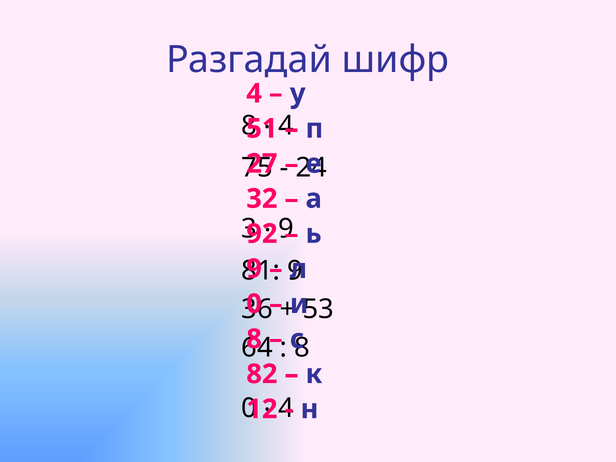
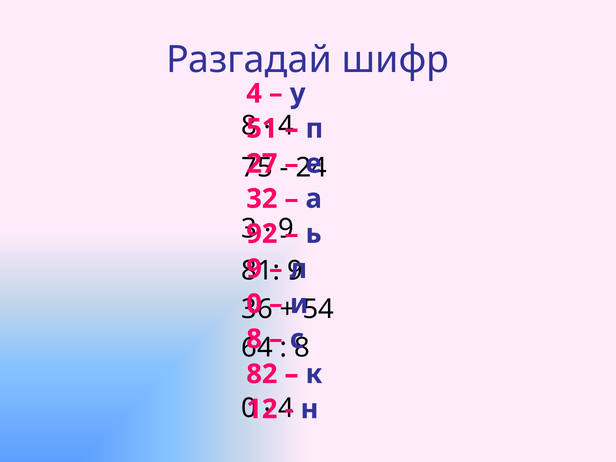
53: 53 -> 54
